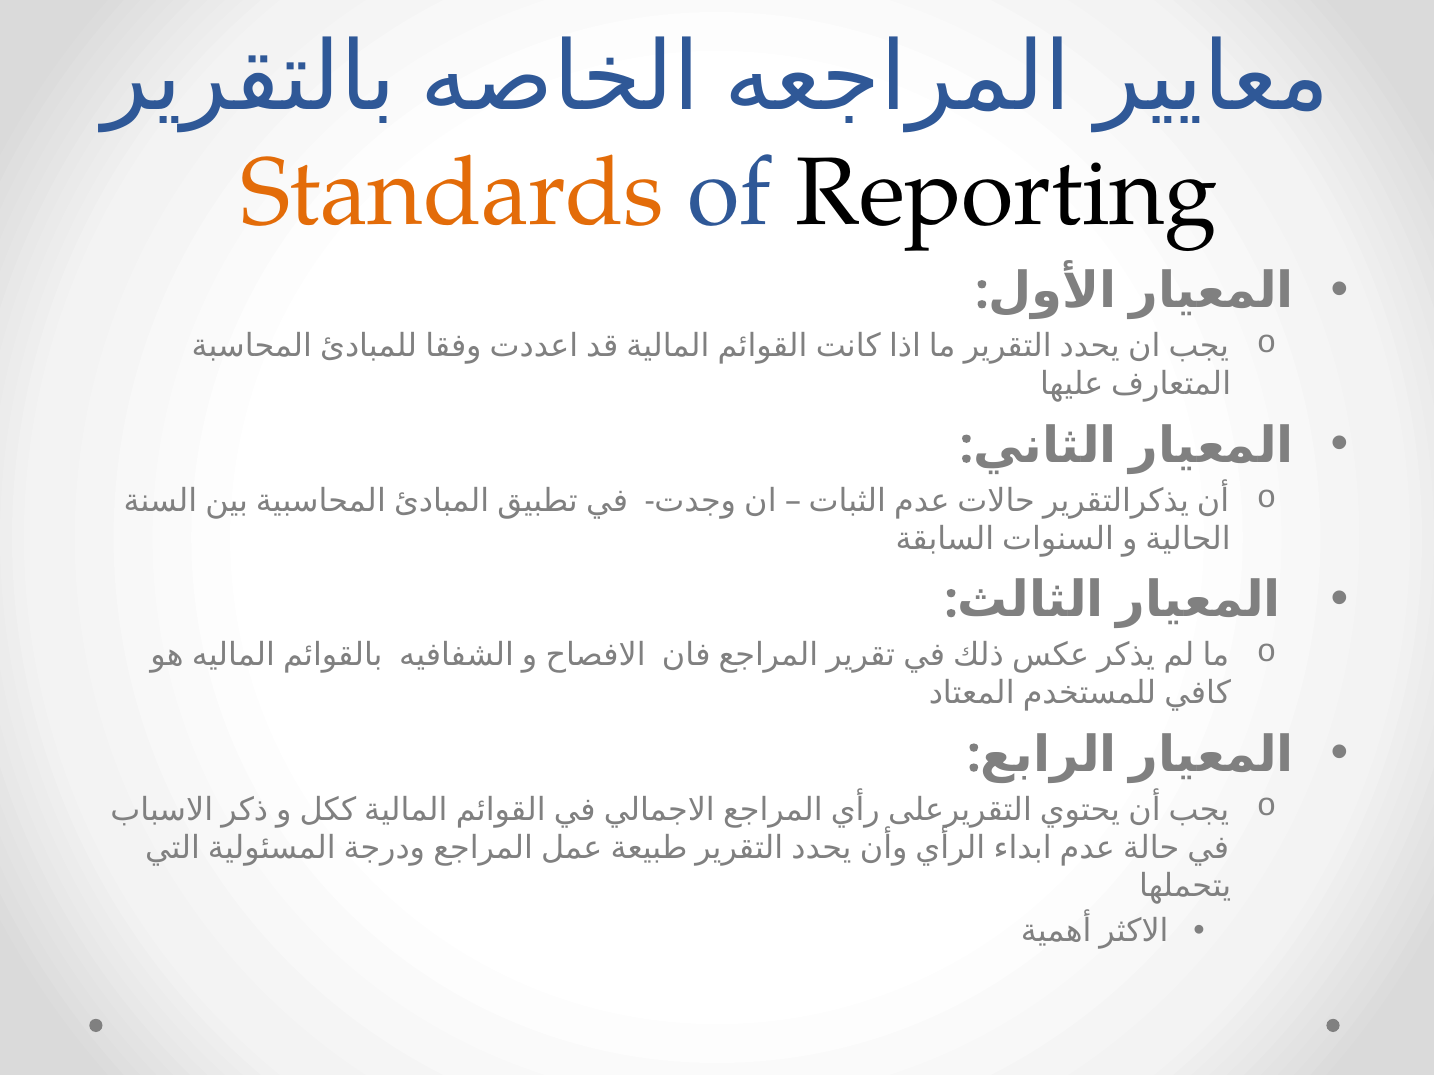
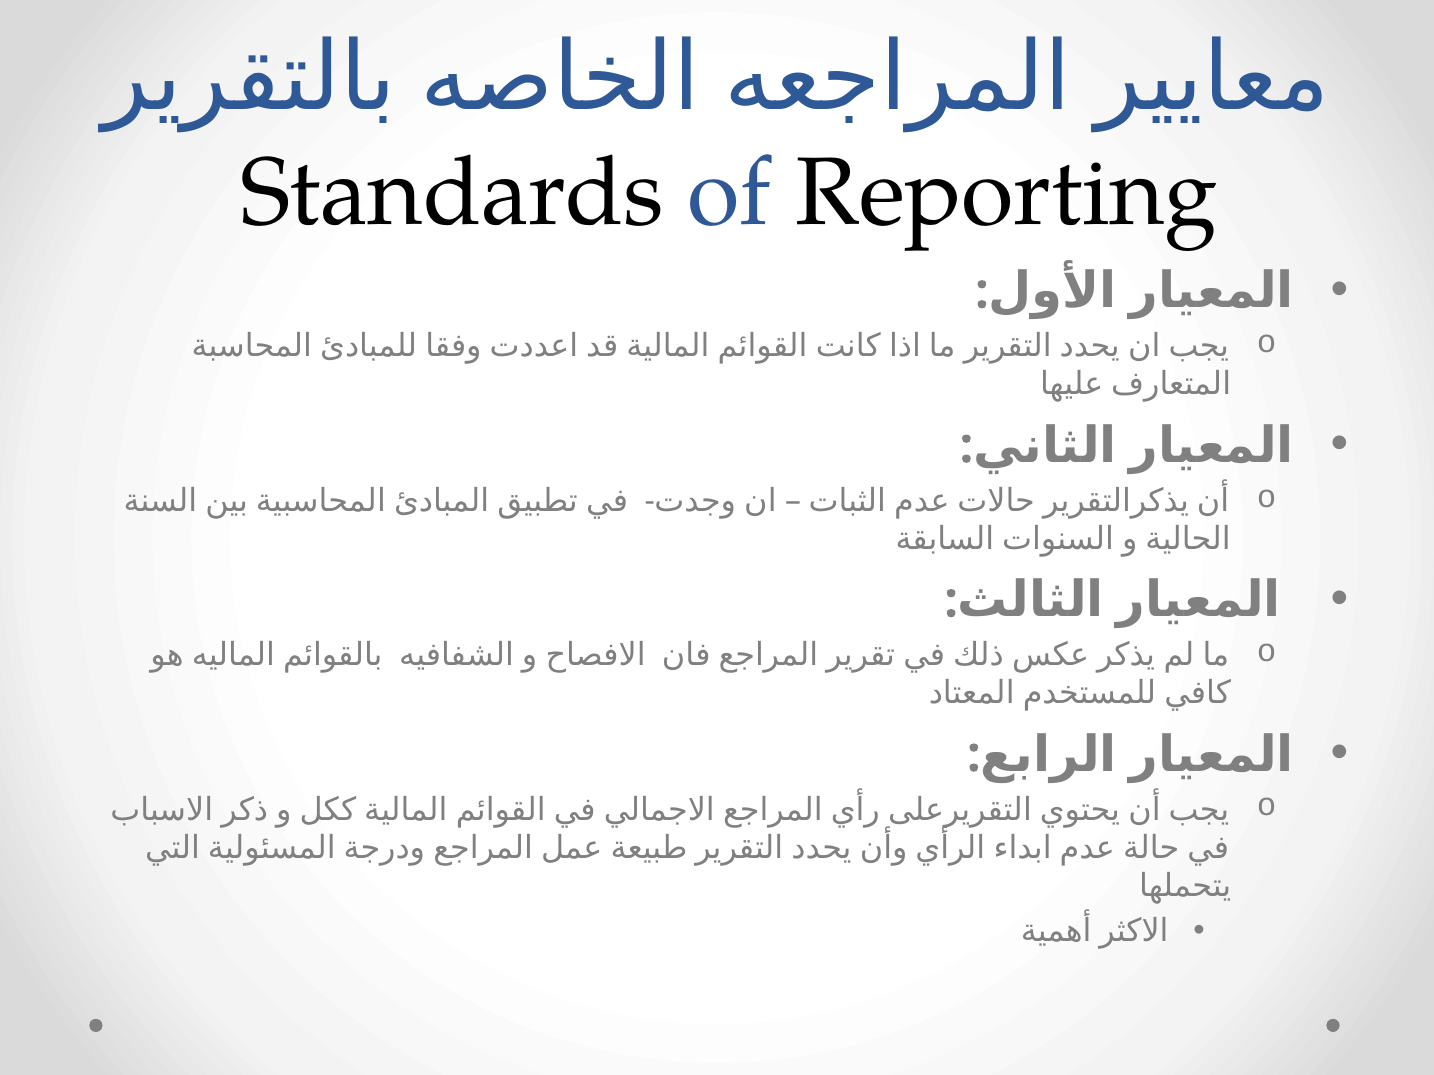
Standards colour: orange -> black
